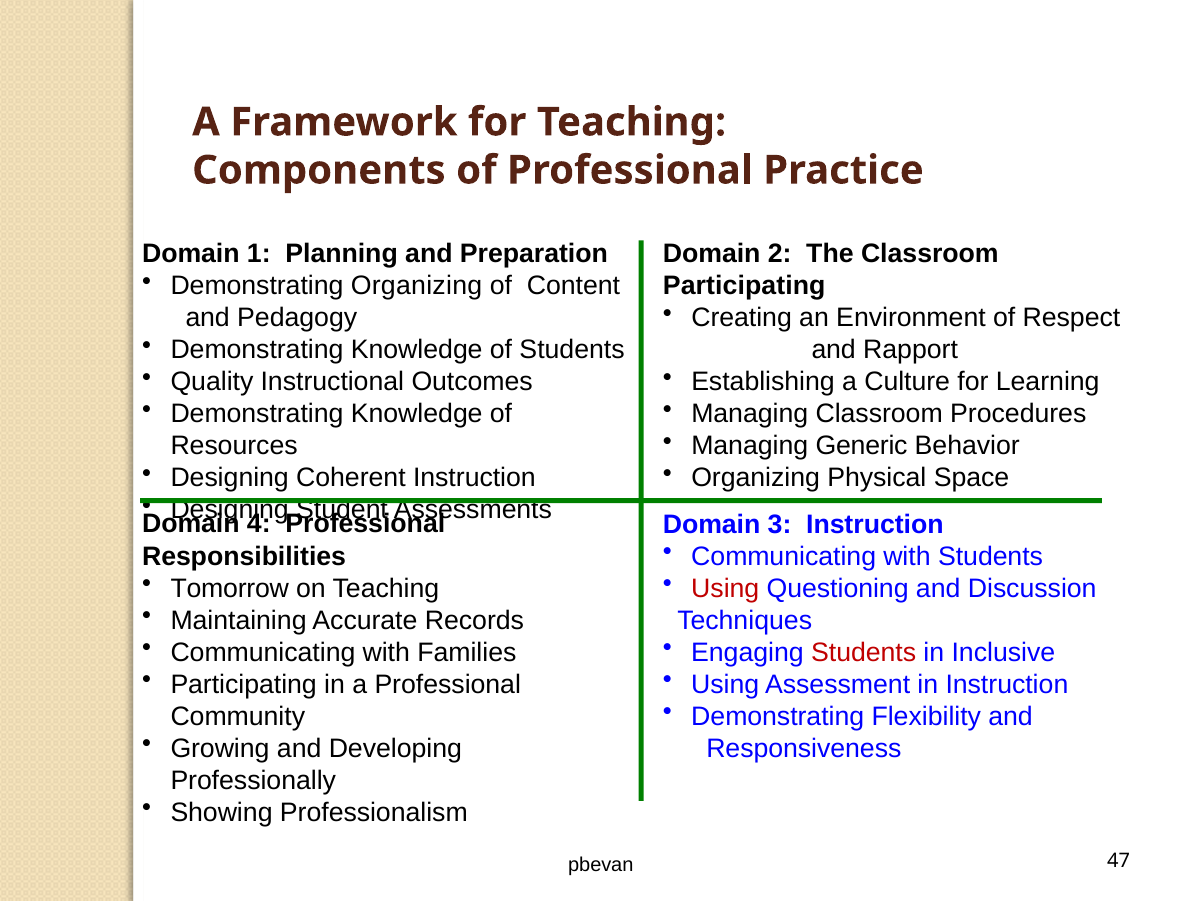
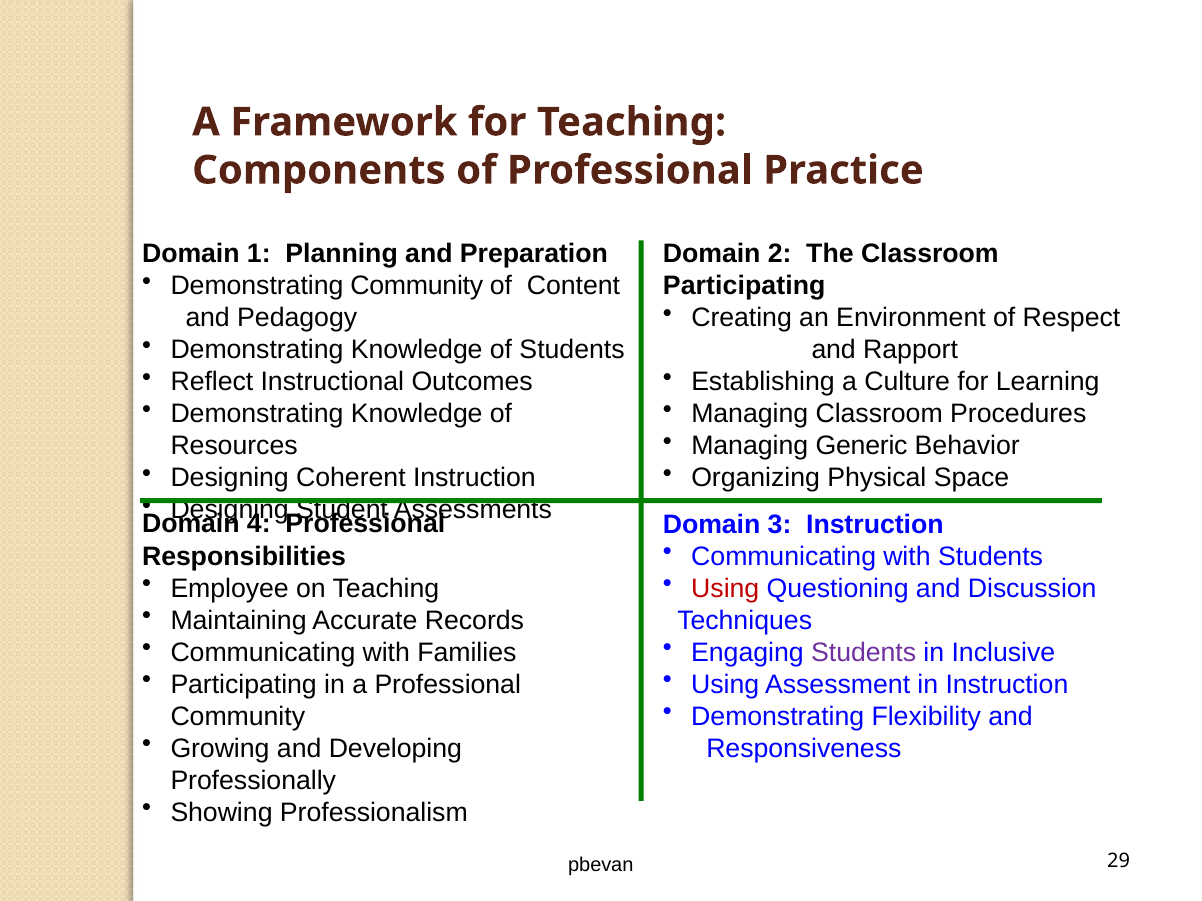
Demonstrating Organizing: Organizing -> Community
Quality: Quality -> Reflect
Tomorrow: Tomorrow -> Employee
Students at (864, 653) colour: red -> purple
47: 47 -> 29
